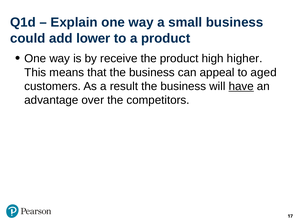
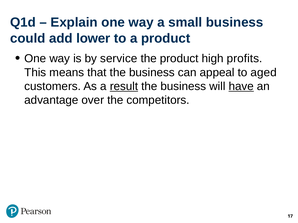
receive: receive -> service
higher: higher -> profits
result underline: none -> present
